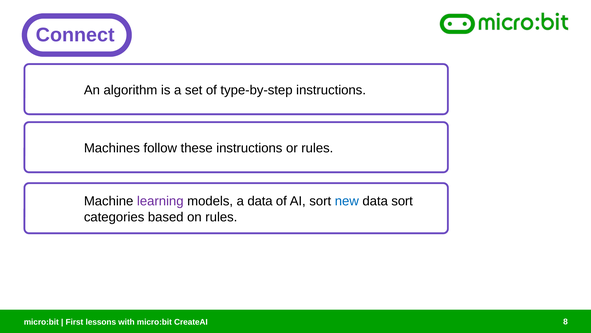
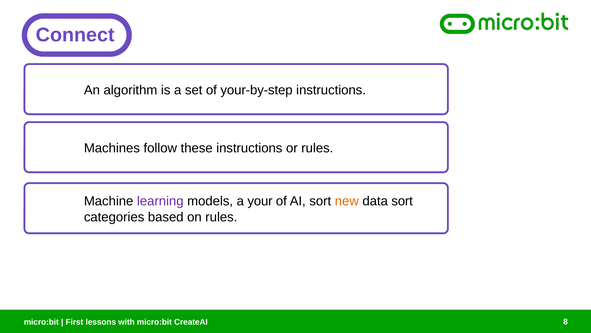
type-by-step: type-by-step -> your-by-step
a data: data -> your
new colour: blue -> orange
